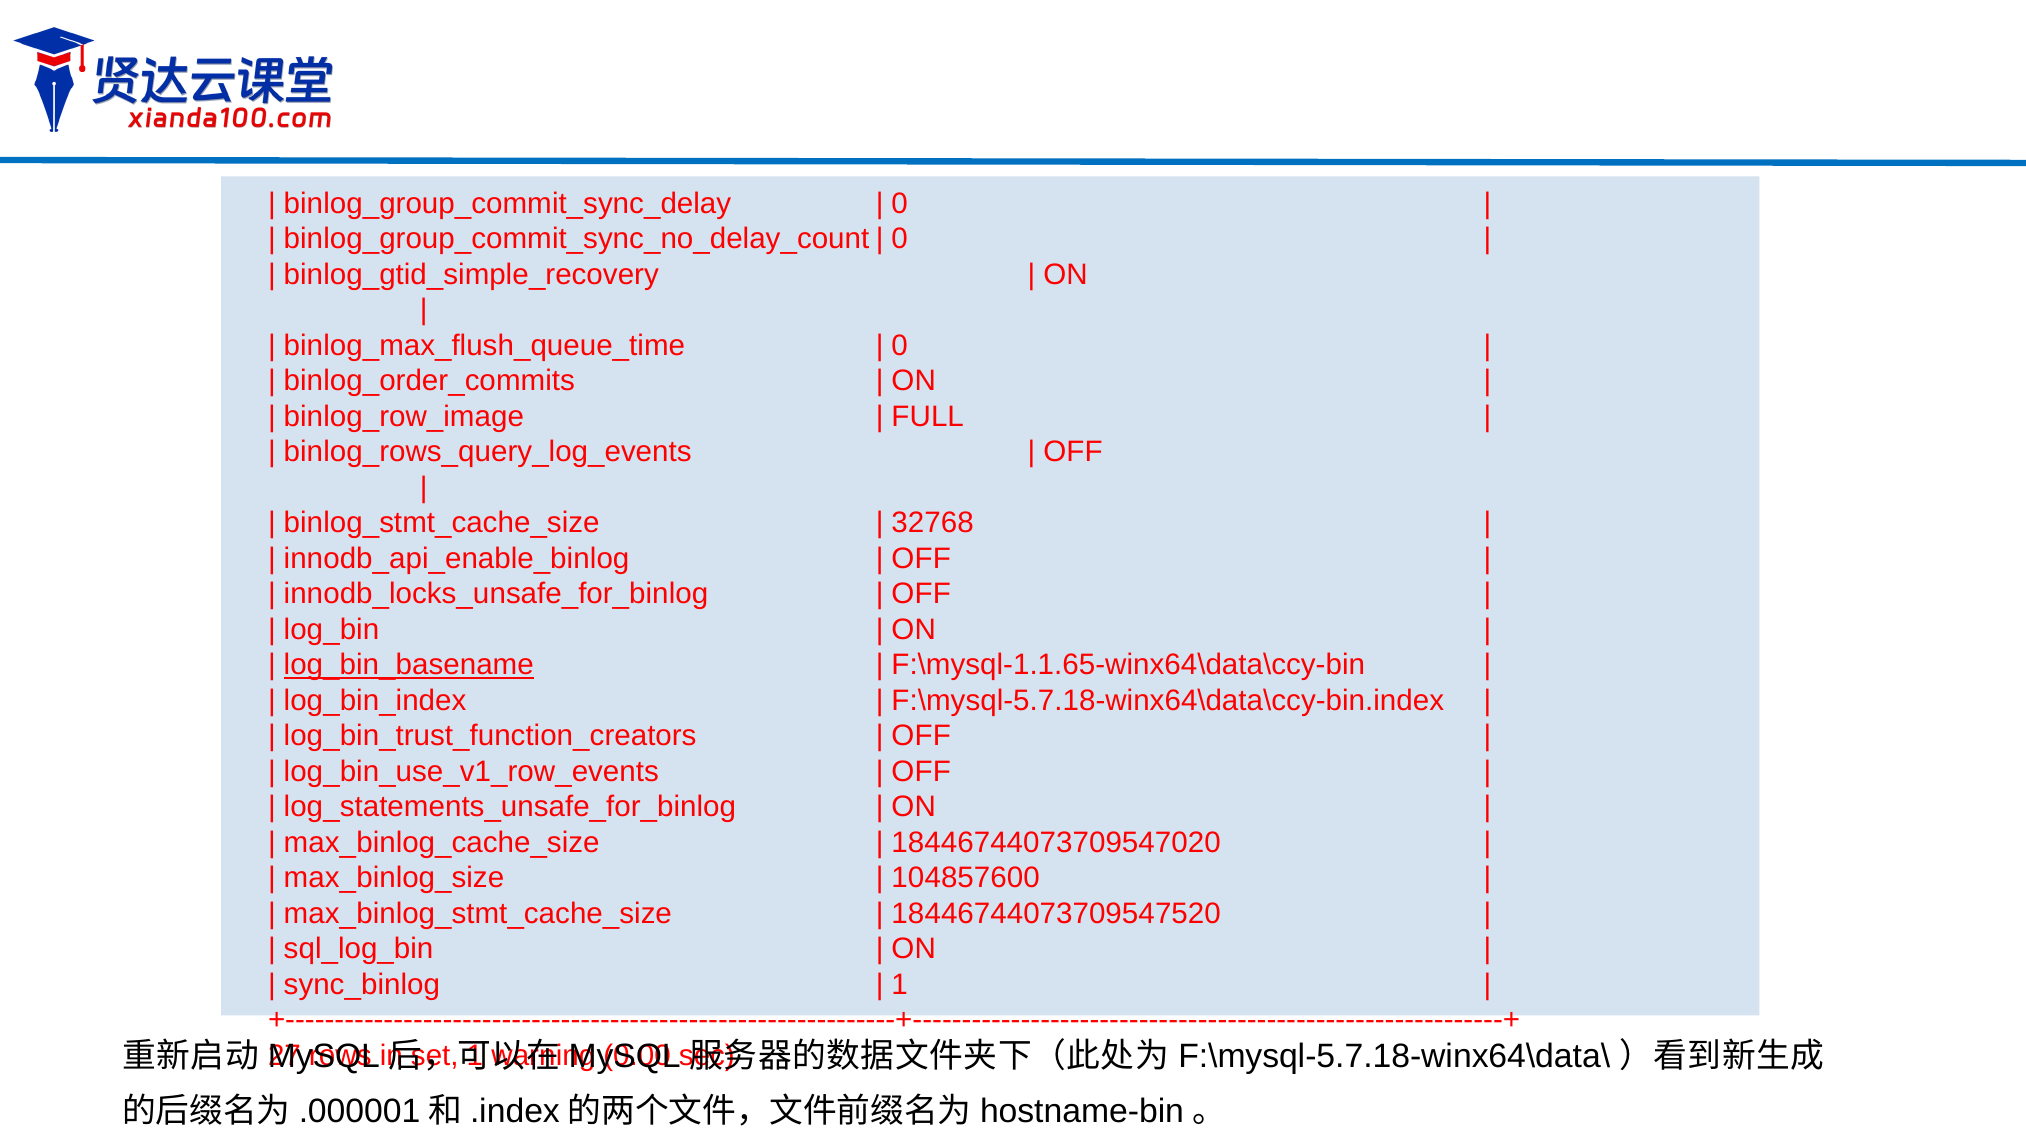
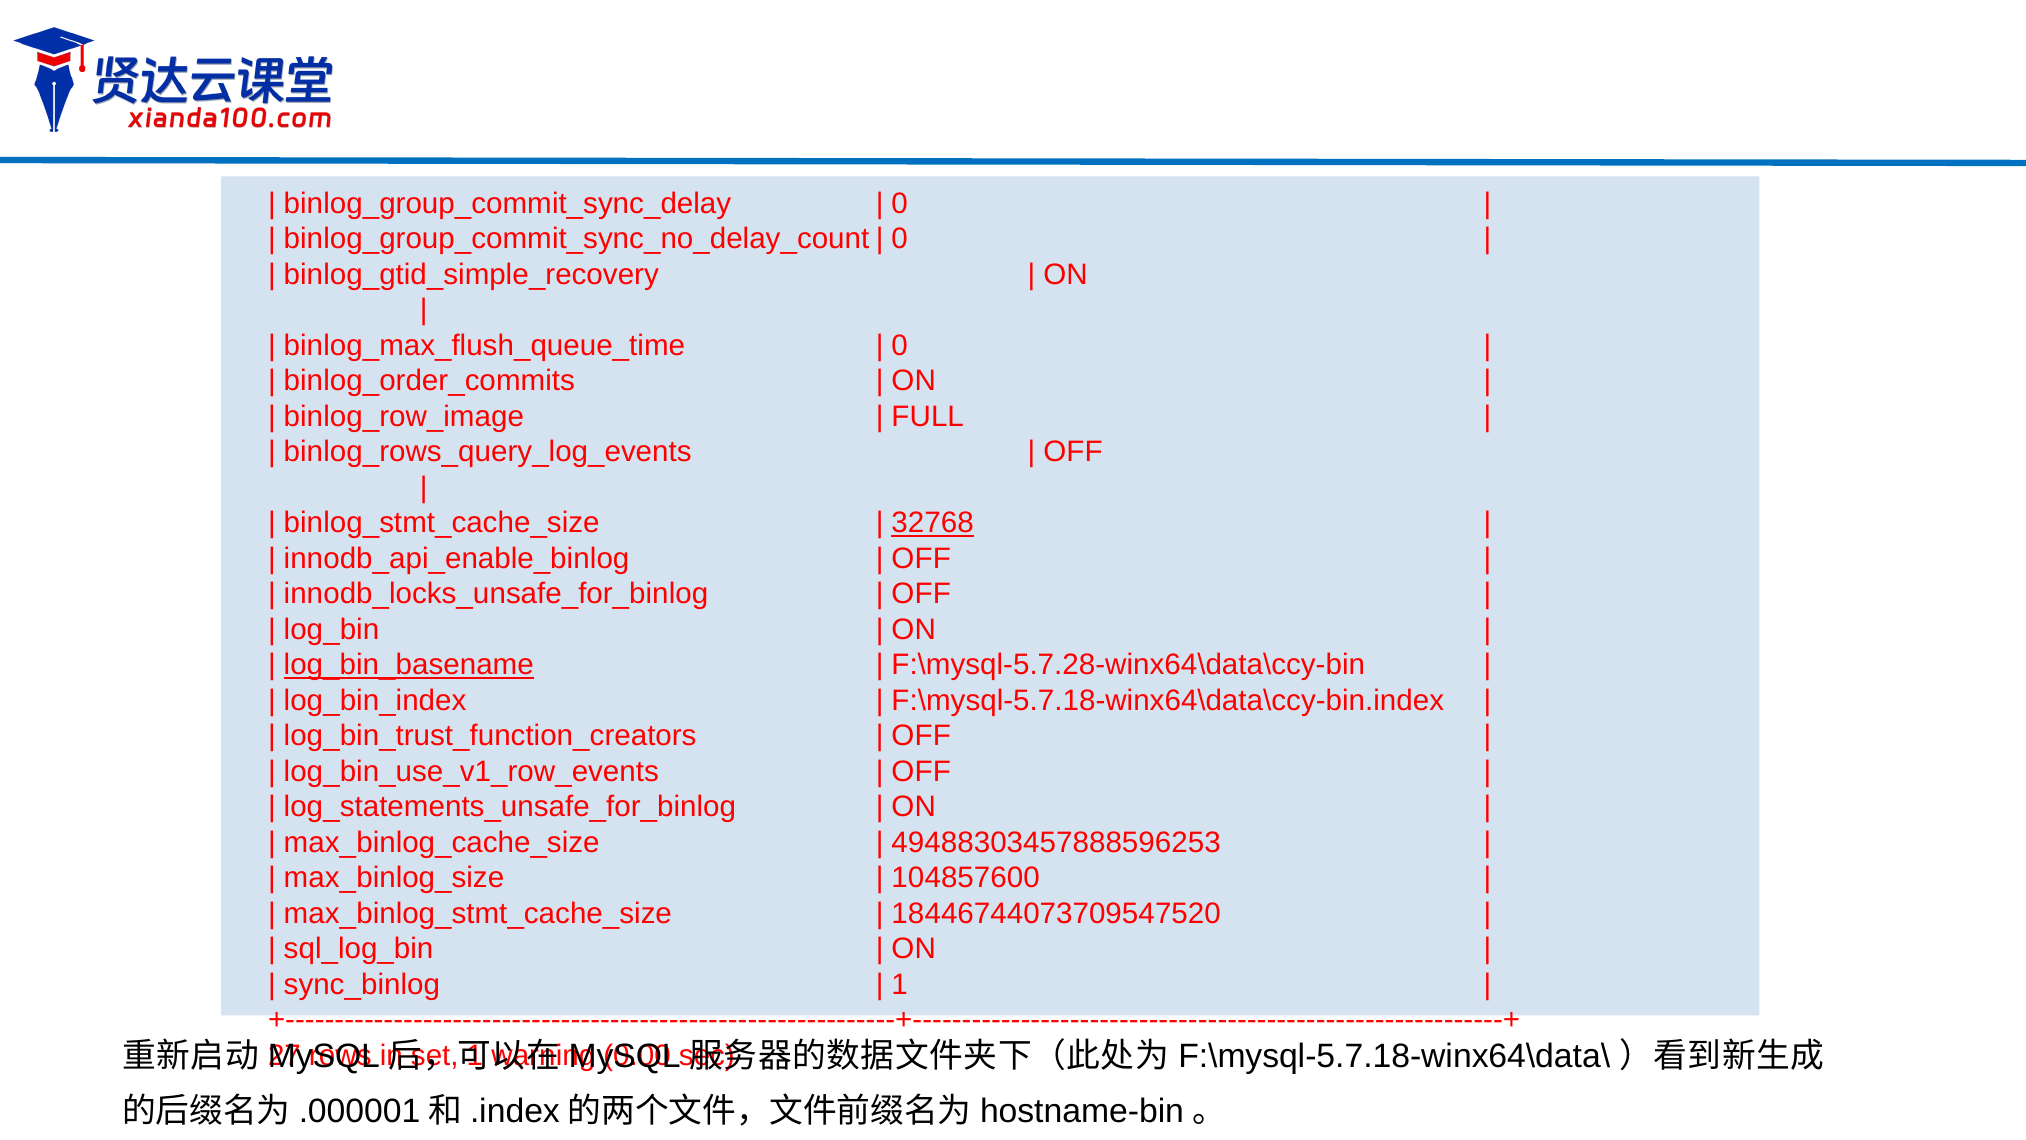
32768 underline: none -> present
F:\mysql-1.1.65-winx64\data\ccy-bin: F:\mysql-1.1.65-winx64\data\ccy-bin -> F:\mysql-5.7.28-winx64\data\ccy-bin
18446744073709547020: 18446744073709547020 -> 49488303457888596253
